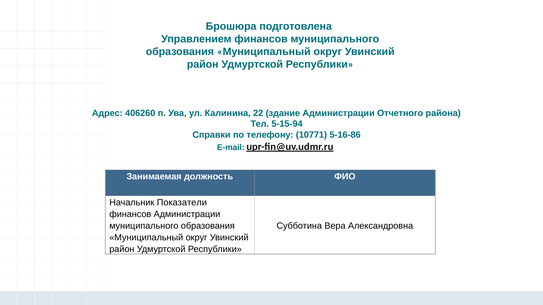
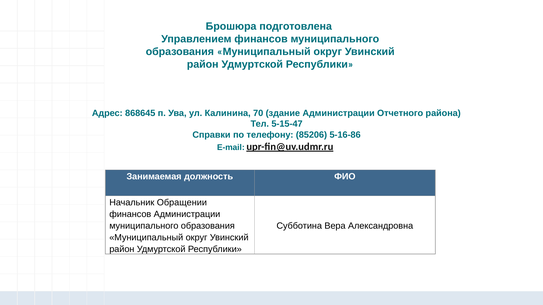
406260: 406260 -> 868645
22: 22 -> 70
5-15-94: 5-15-94 -> 5-15-47
10771: 10771 -> 85206
Показатели: Показатели -> Обращении
